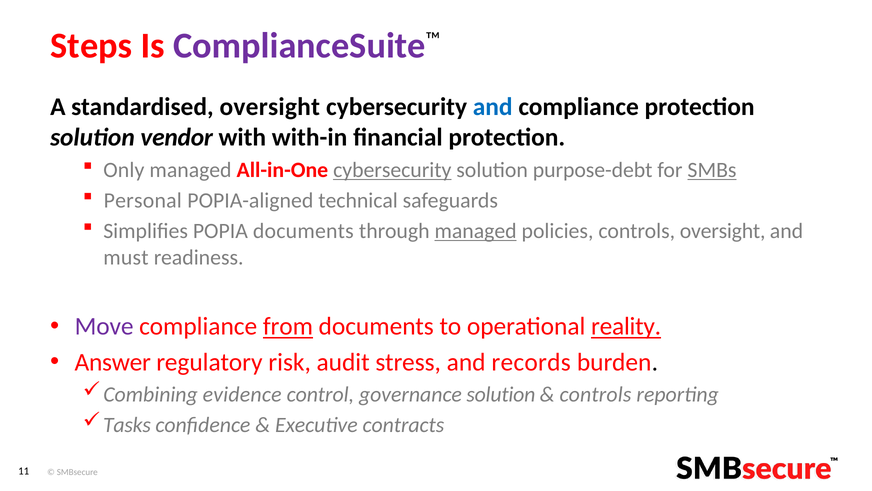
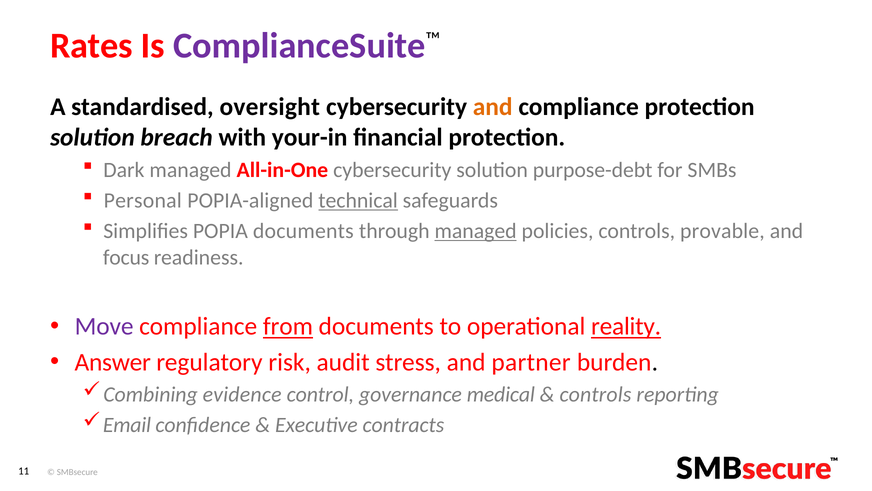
Steps: Steps -> Rates
and at (493, 107) colour: blue -> orange
vendor: vendor -> breach
with-in: with-in -> your-in
Only: Only -> Dark
cybersecurity at (392, 170) underline: present -> none
SMBs underline: present -> none
technical underline: none -> present
controls oversight: oversight -> provable
must: must -> focus
records: records -> partner
governance solution: solution -> medical
Tasks: Tasks -> Email
